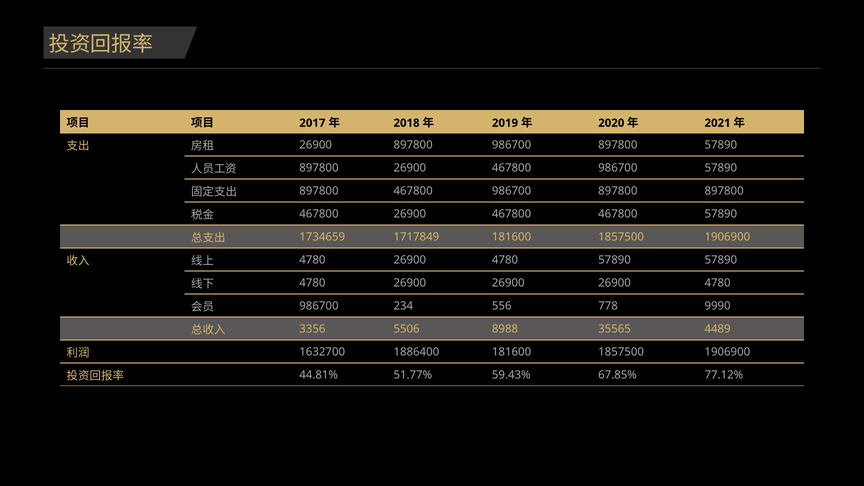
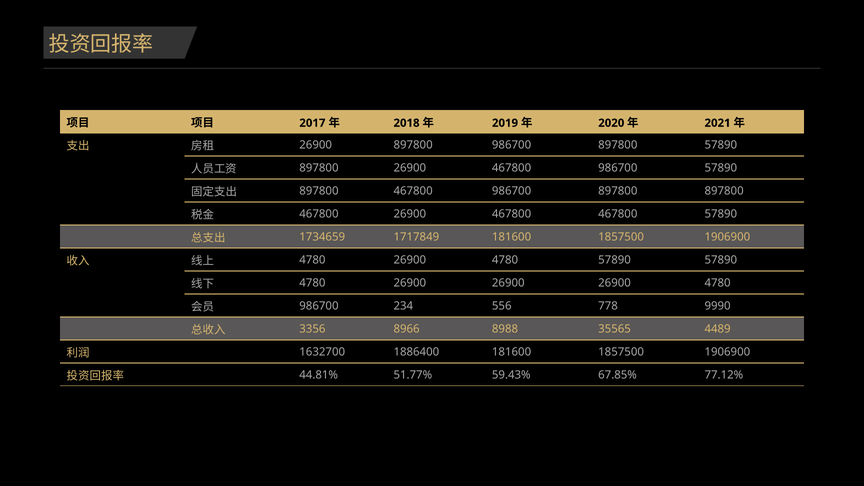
5506: 5506 -> 8966
